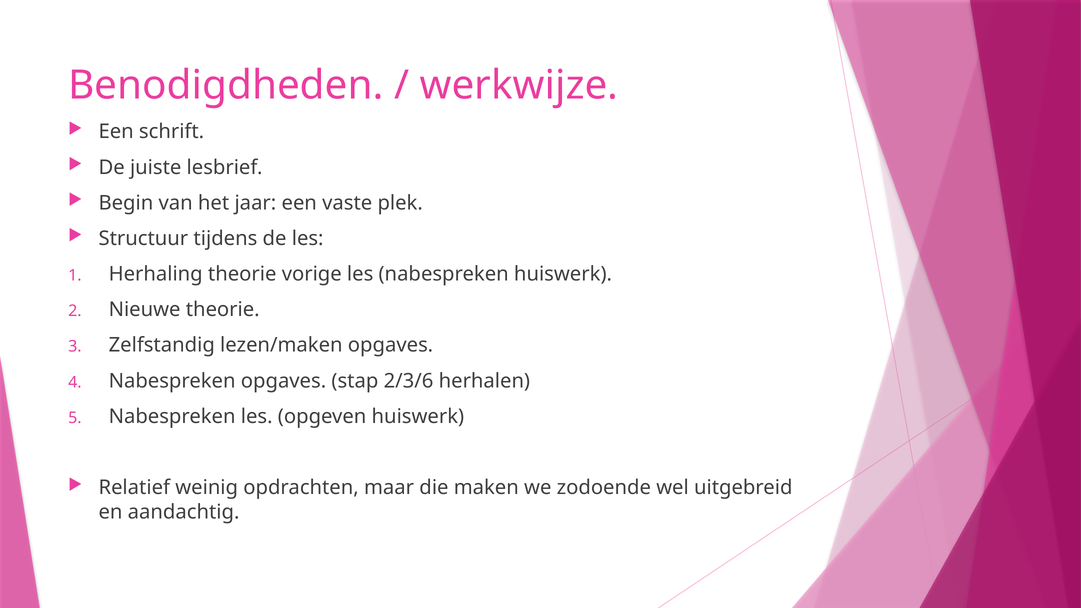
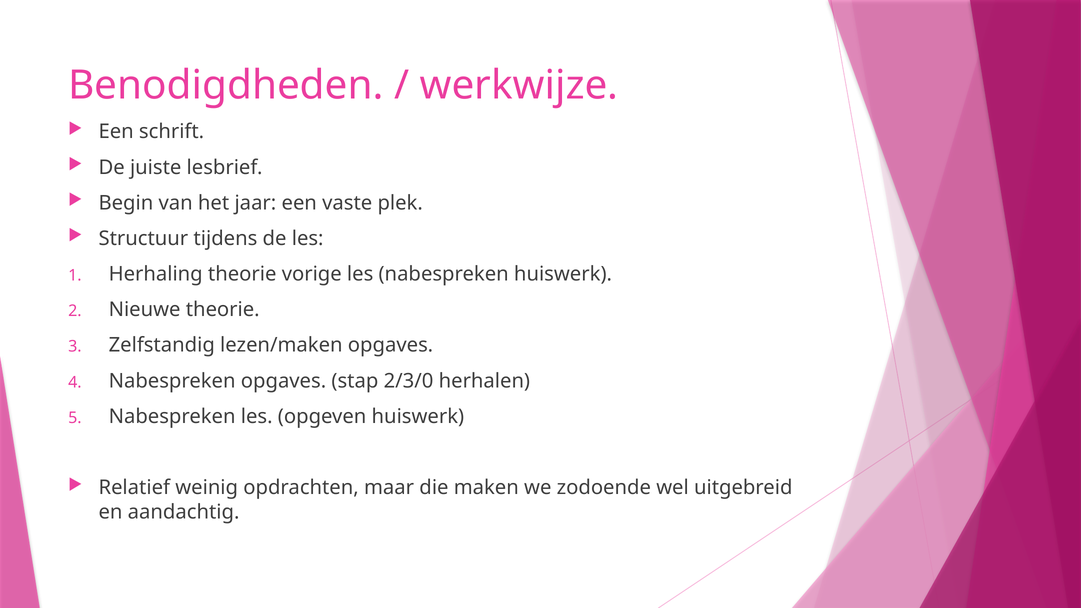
2/3/6: 2/3/6 -> 2/3/0
